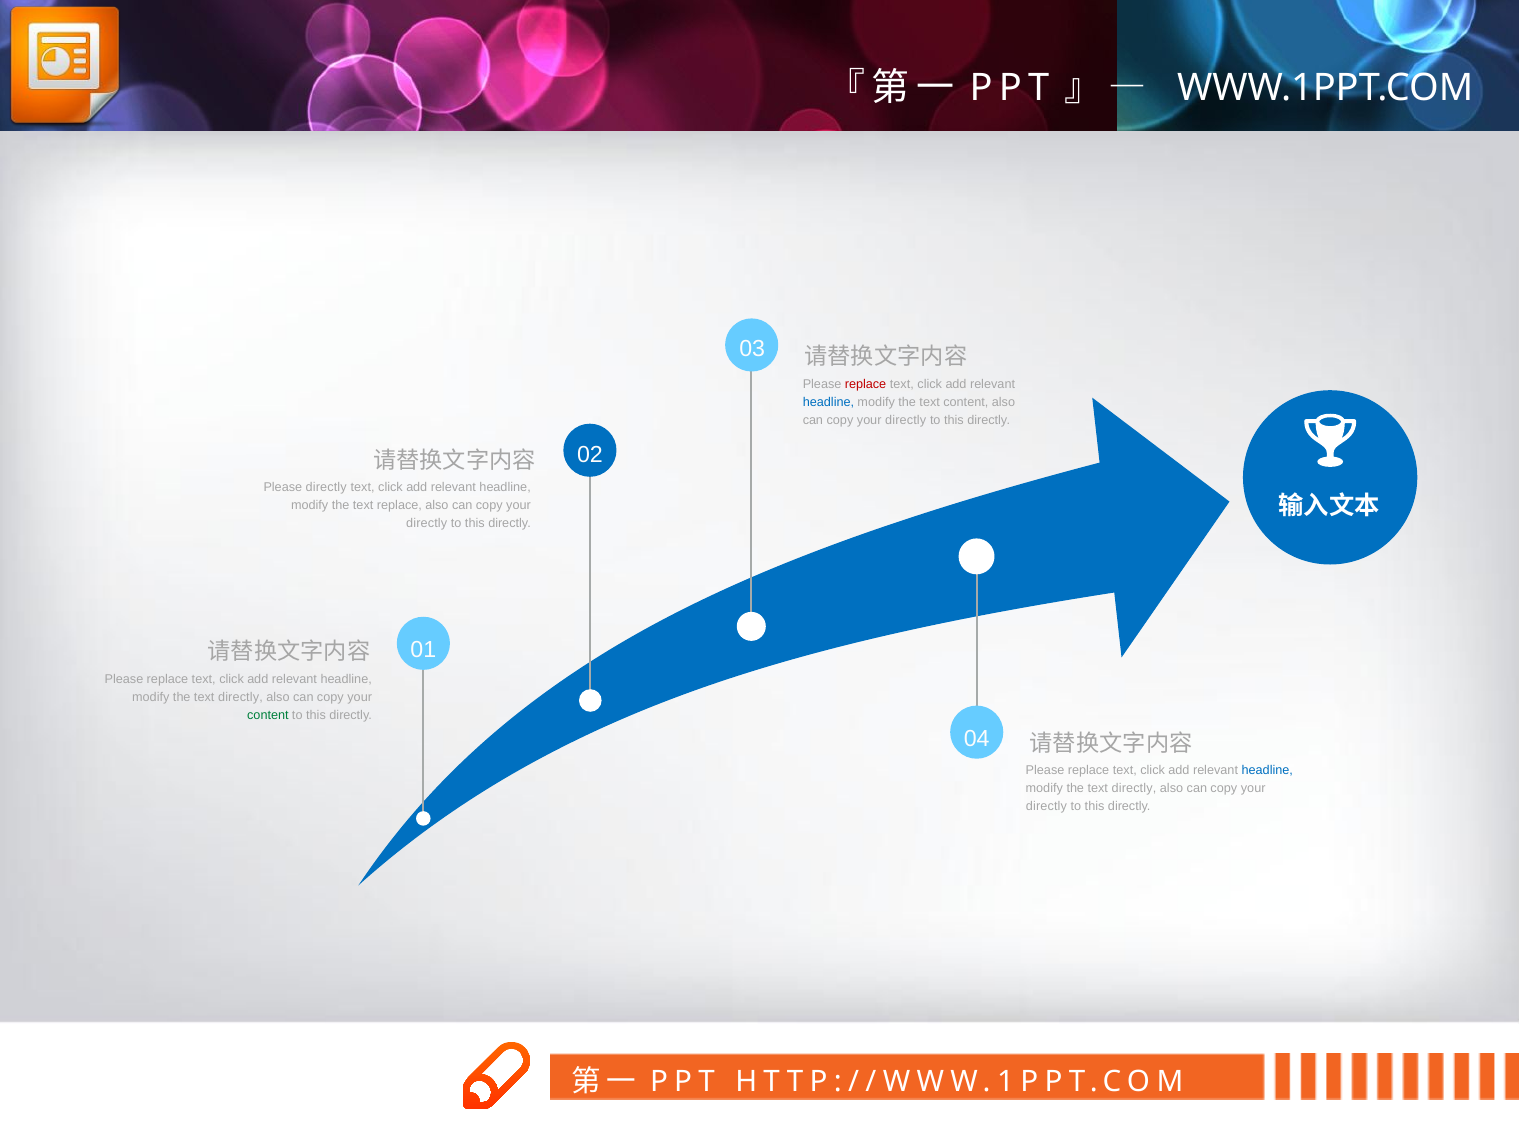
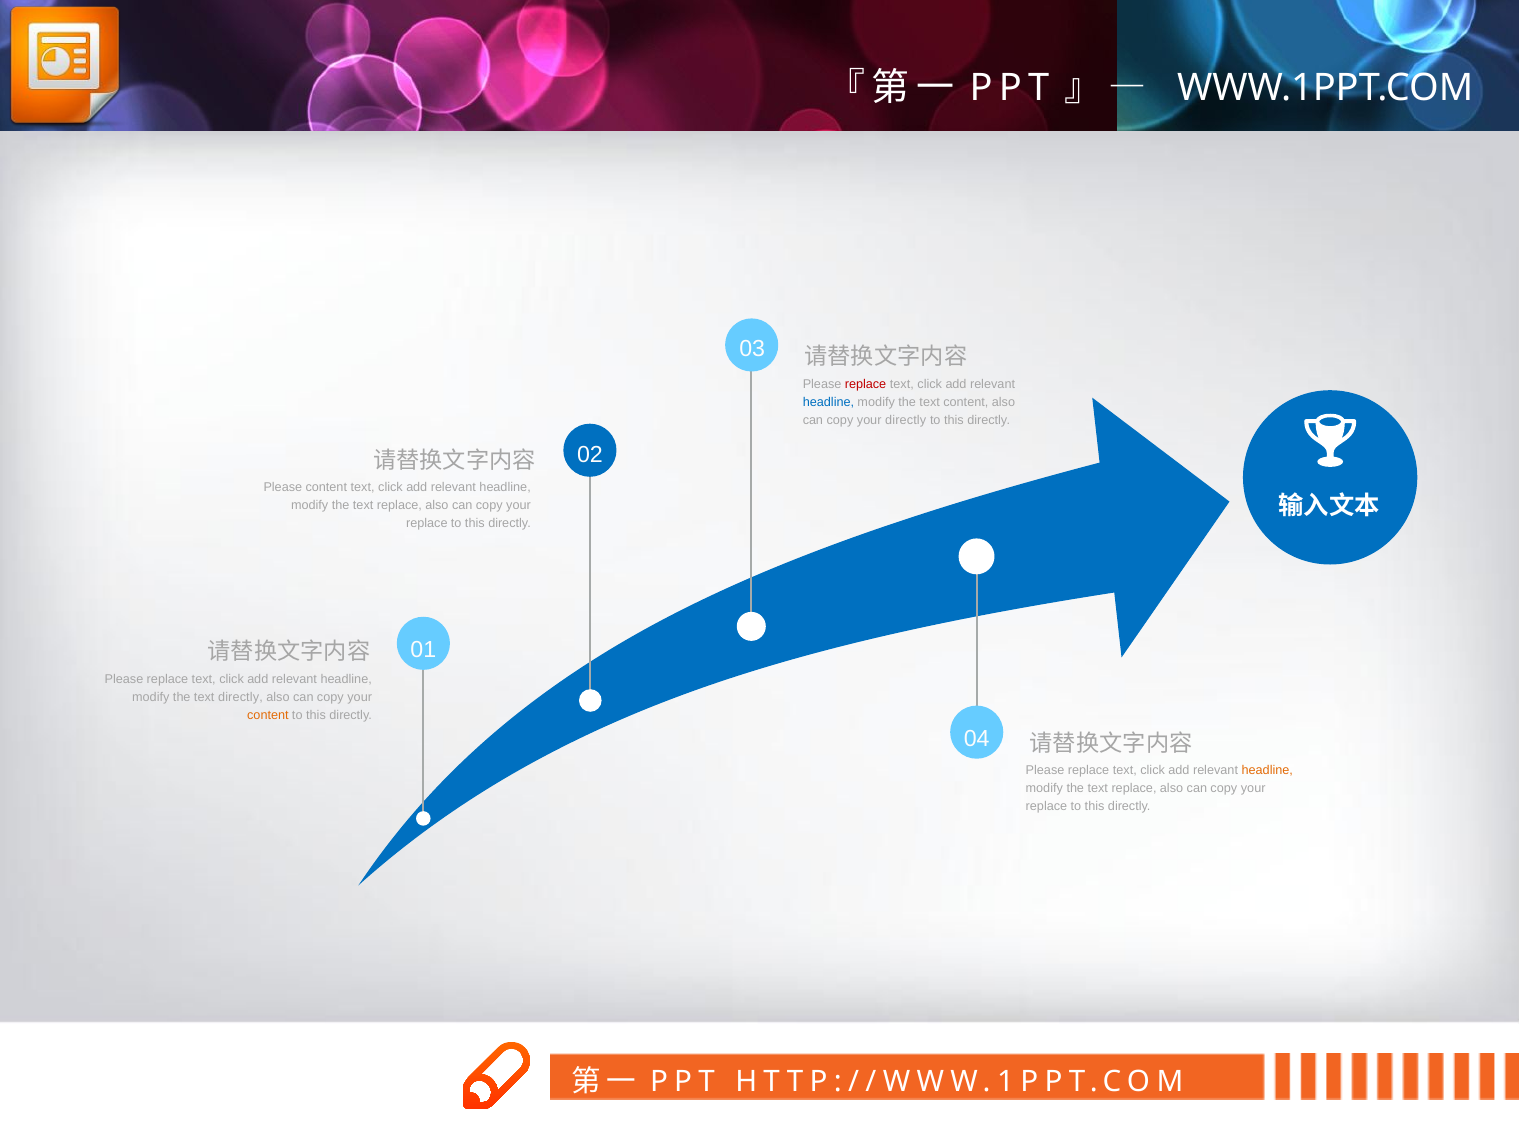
Please directly: directly -> content
directly at (427, 524): directly -> replace
content at (268, 715) colour: green -> orange
headline at (1267, 770) colour: blue -> orange
directly at (1134, 788): directly -> replace
directly at (1046, 807): directly -> replace
